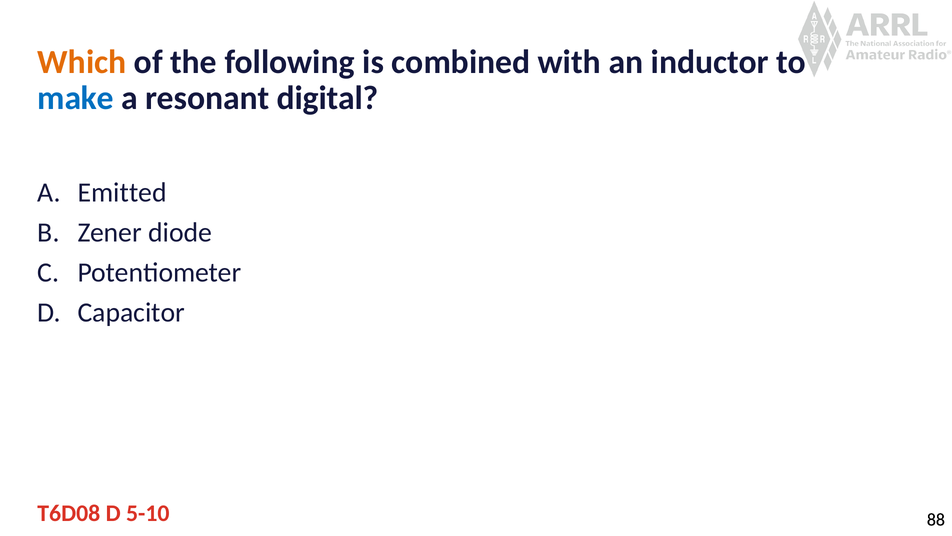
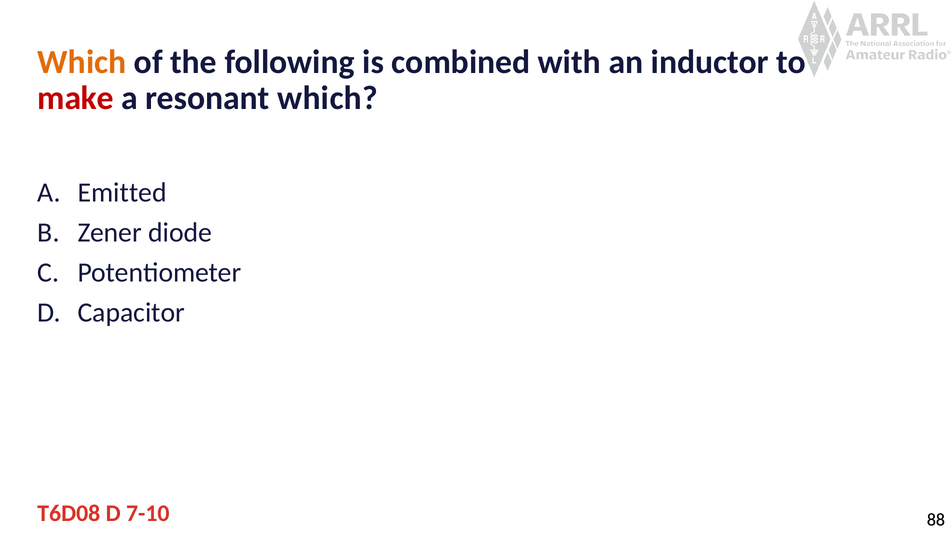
make colour: blue -> red
resonant digital: digital -> which
5-10: 5-10 -> 7-10
